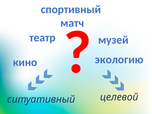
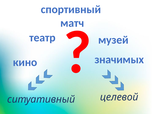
экологию: экологию -> значимых
